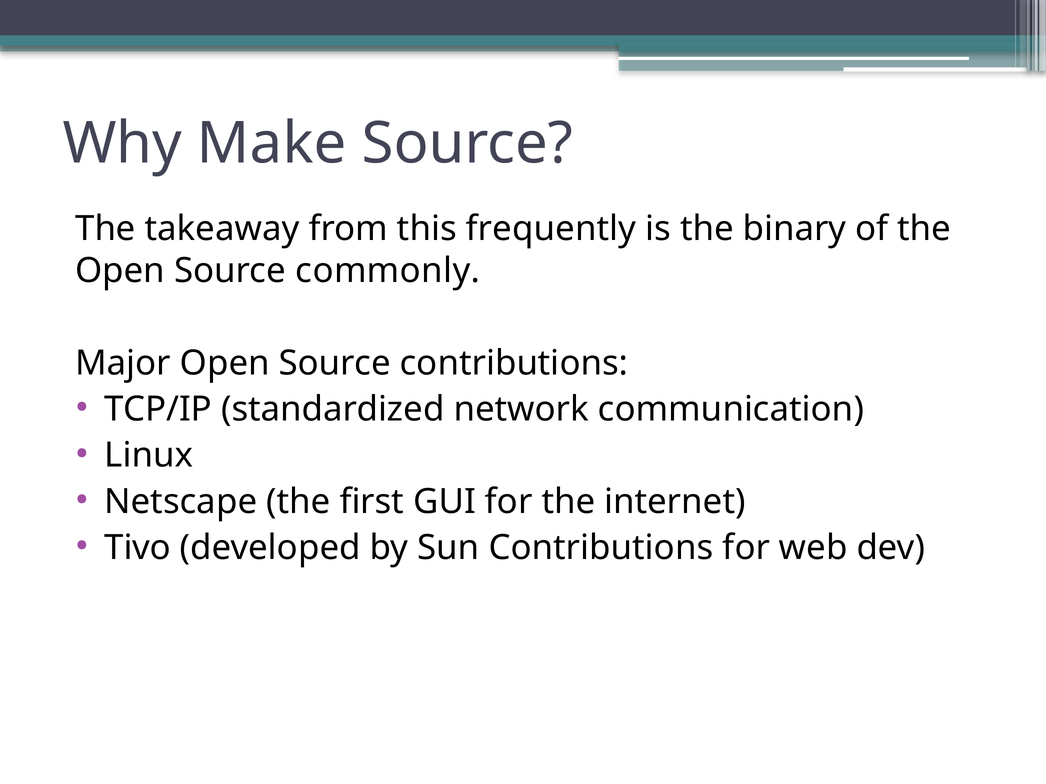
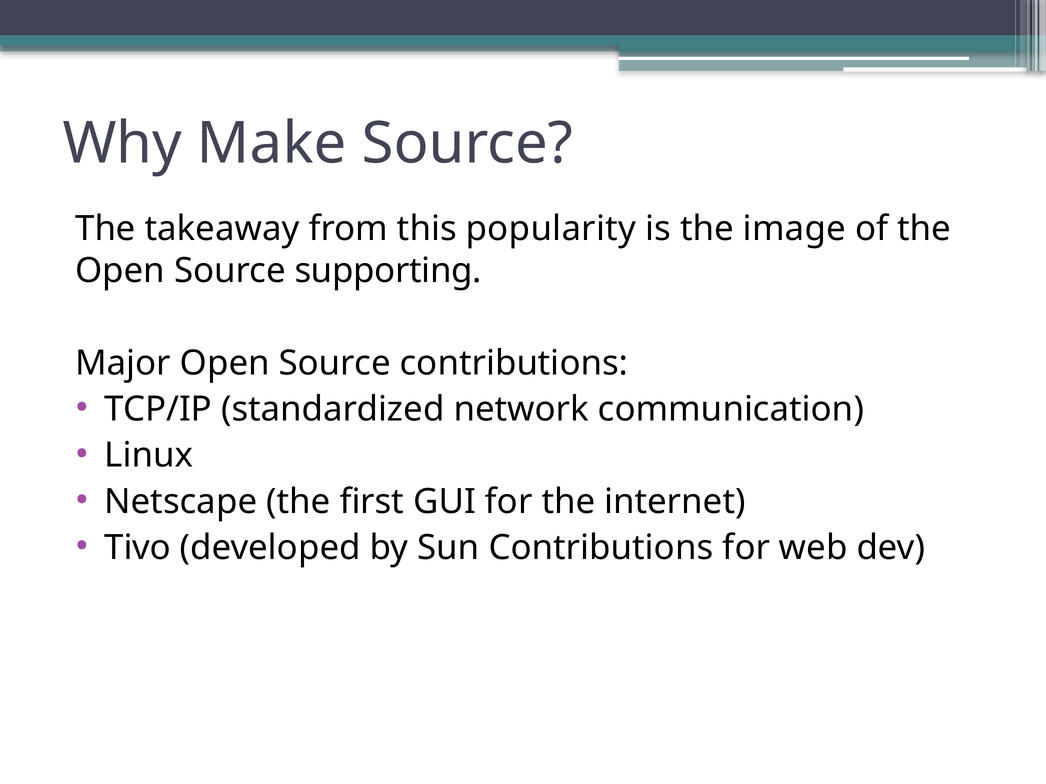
frequently: frequently -> popularity
binary: binary -> image
commonly: commonly -> supporting
